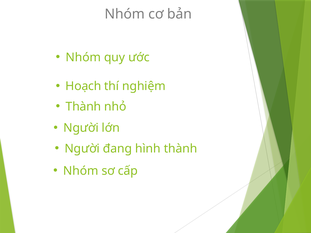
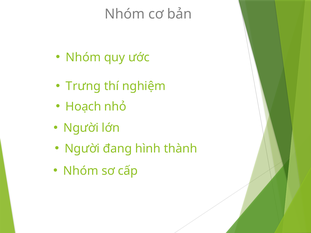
Hoạch: Hoạch -> Trưng
Thành at (83, 107): Thành -> Hoạch
